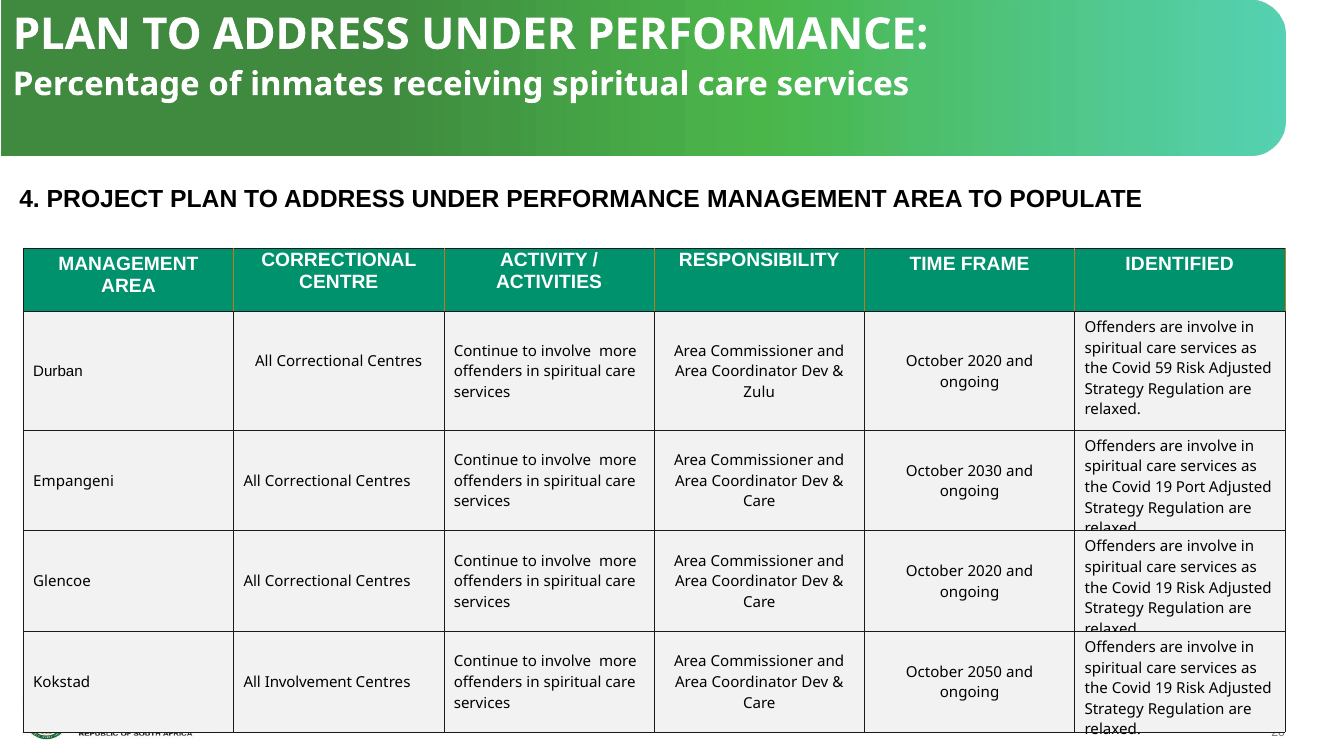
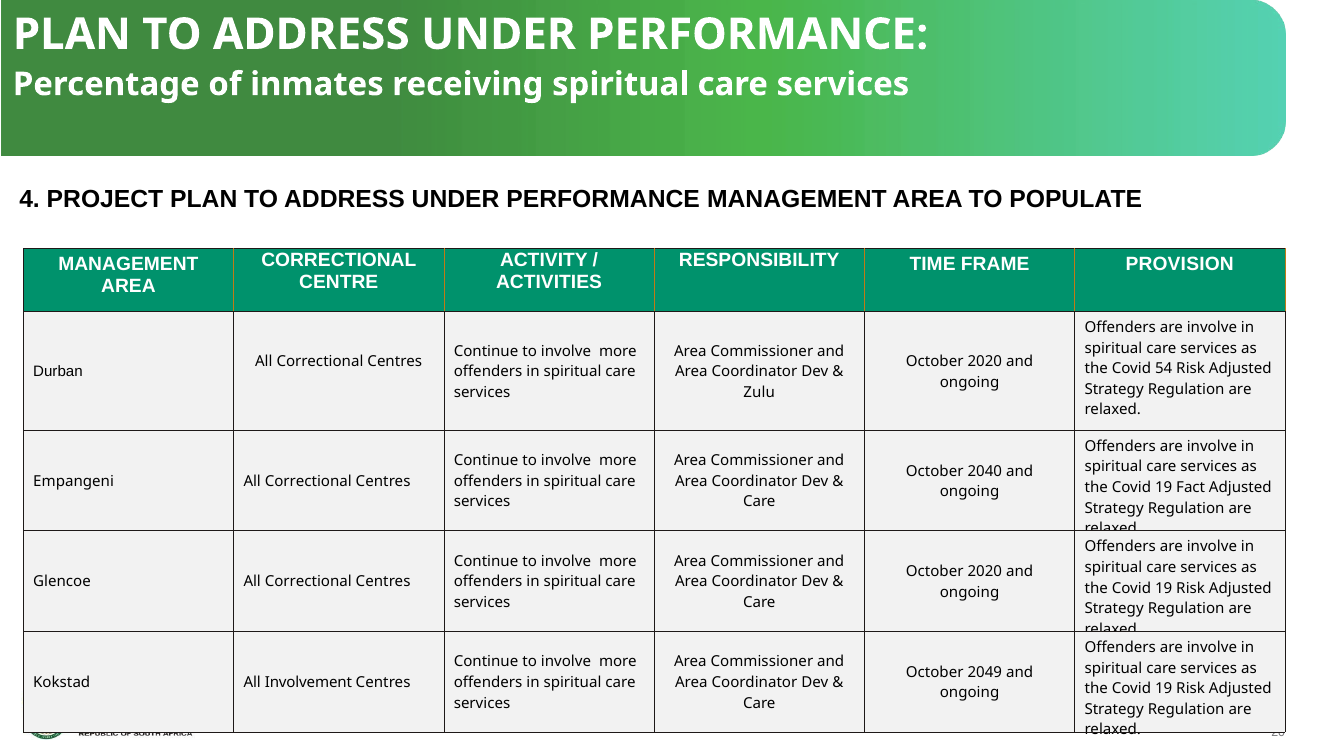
IDENTIFIED: IDENTIFIED -> PROVISION
59: 59 -> 54
2030: 2030 -> 2040
Port: Port -> Fact
2050: 2050 -> 2049
